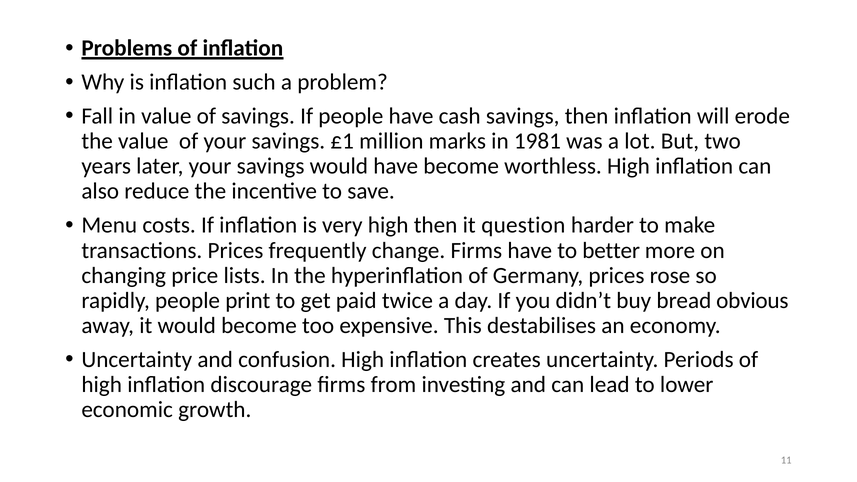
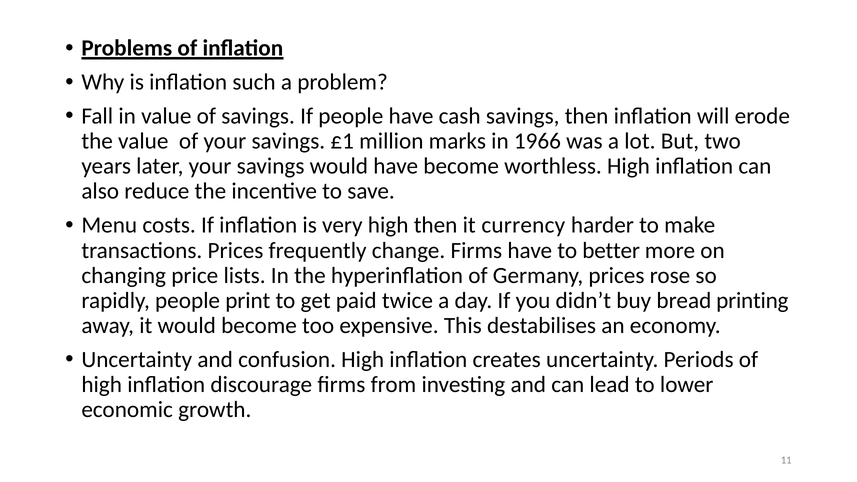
1981: 1981 -> 1966
question: question -> currency
obvious: obvious -> printing
